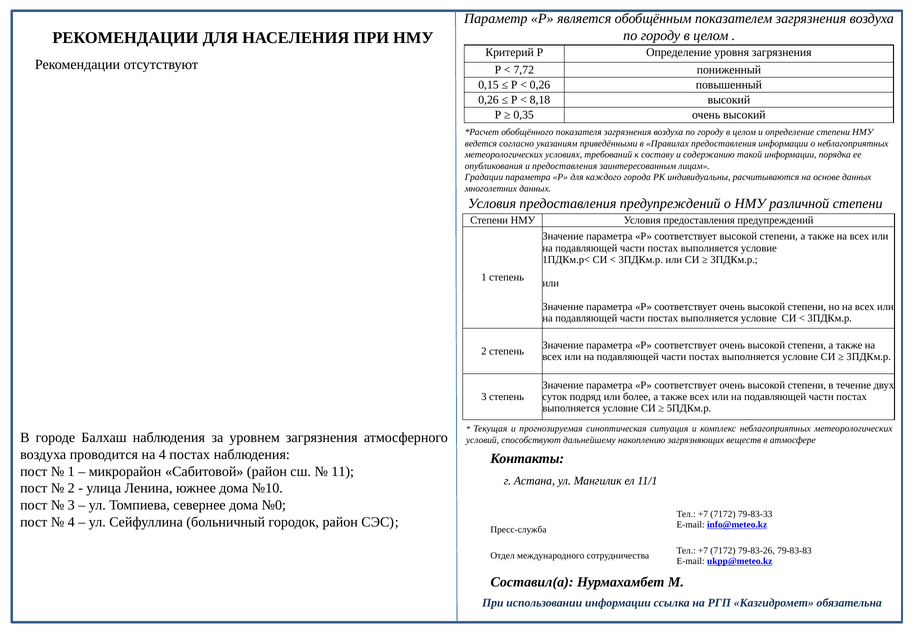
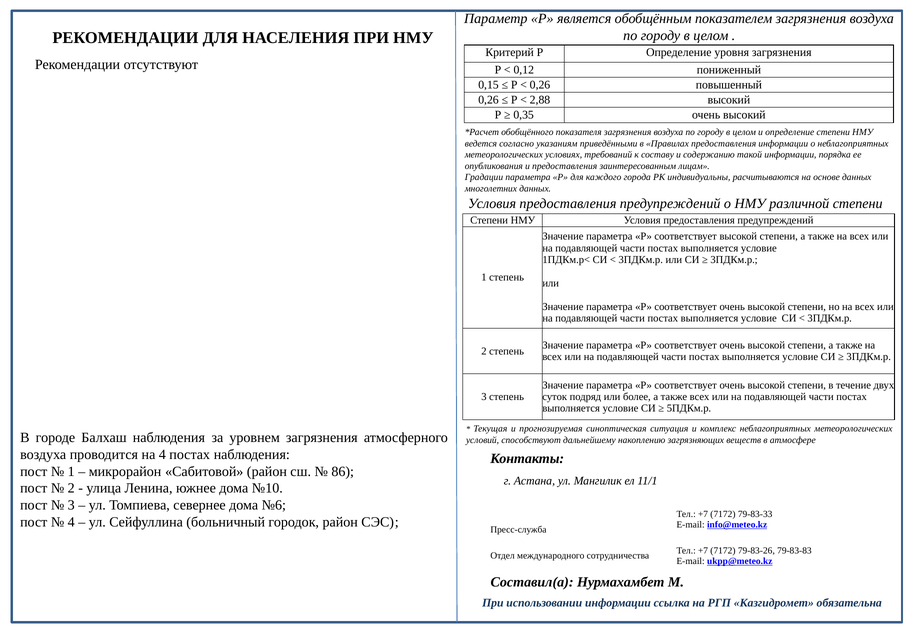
7,72: 7,72 -> 0,12
8,18: 8,18 -> 2,88
11: 11 -> 86
№0: №0 -> №6
